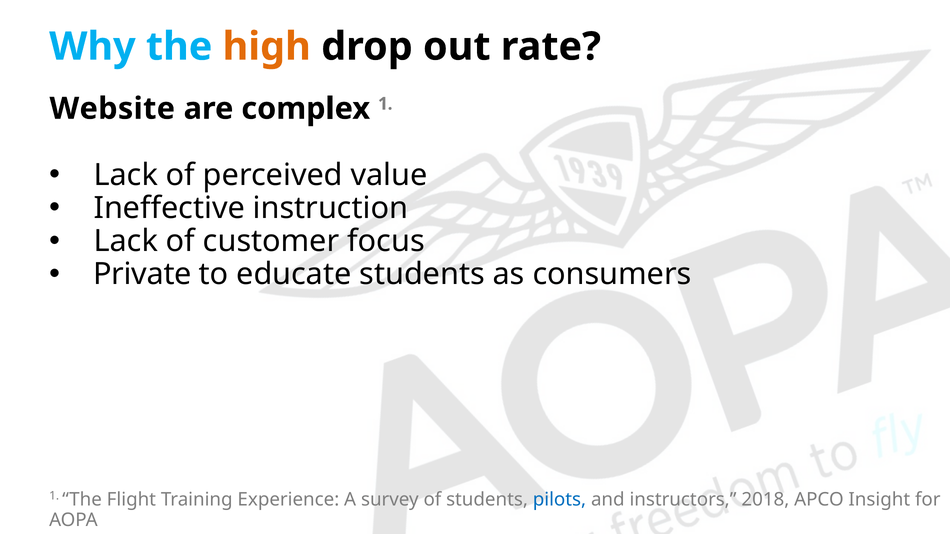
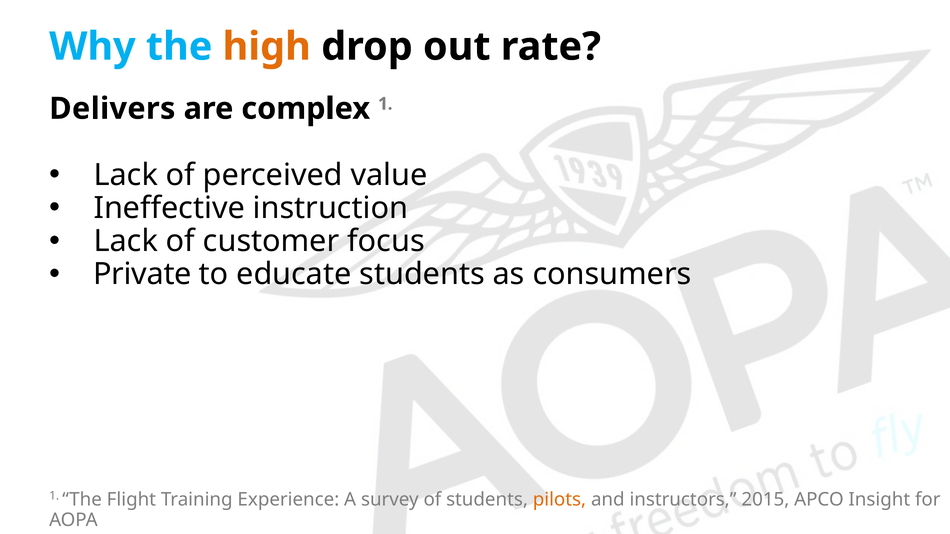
Website: Website -> Delivers
pilots colour: blue -> orange
2018: 2018 -> 2015
